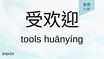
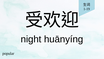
tools: tools -> night
